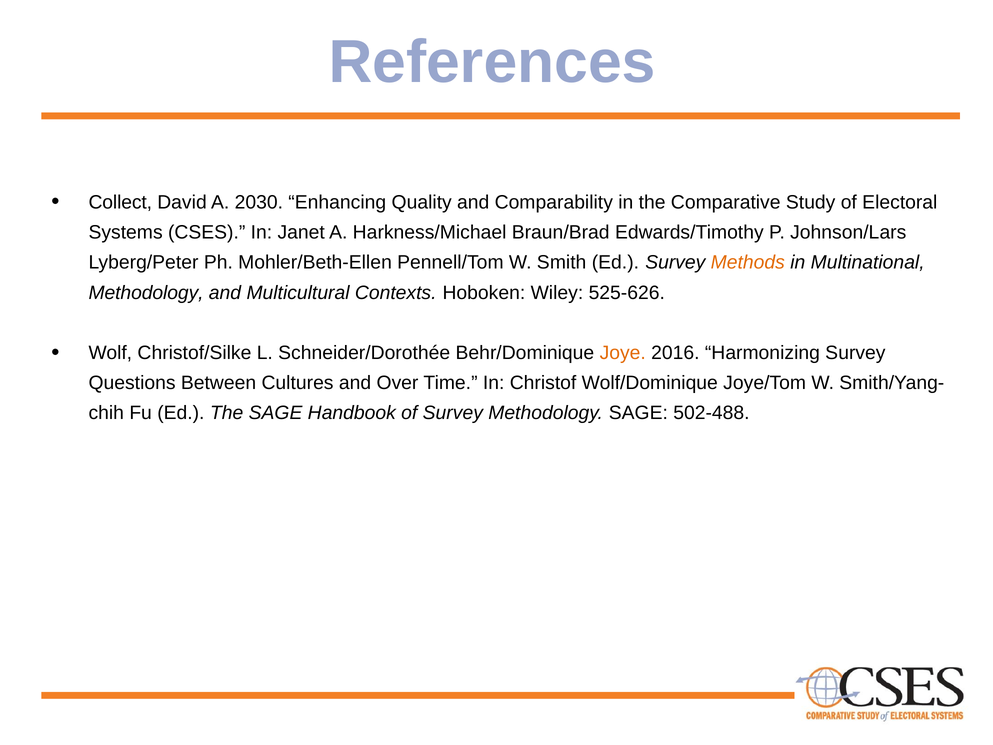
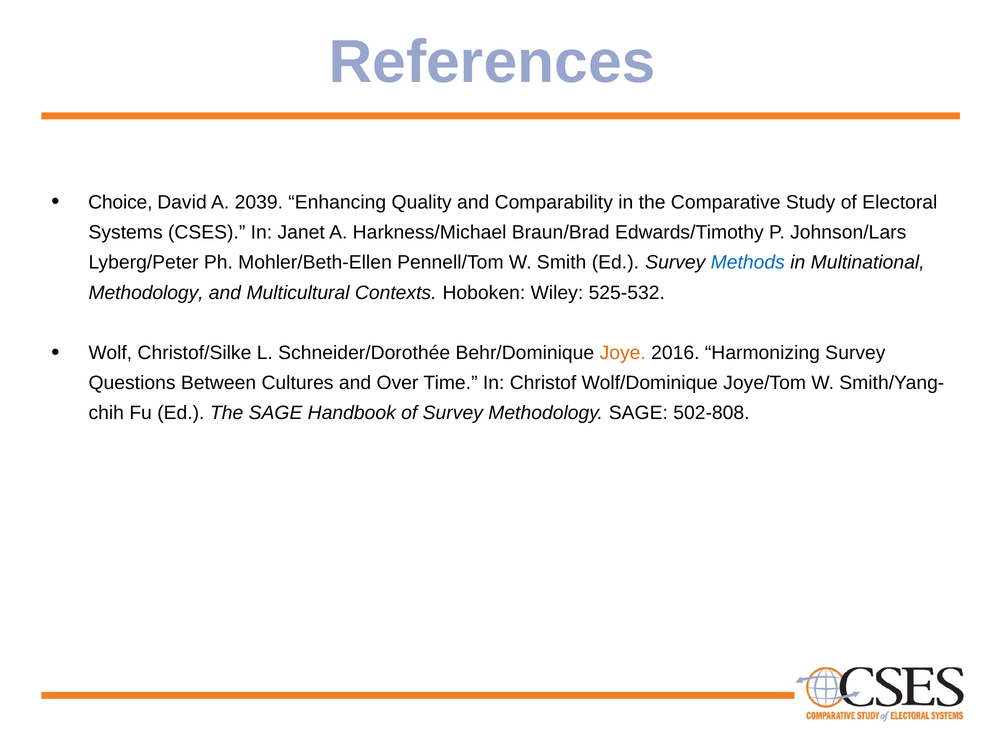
Collect: Collect -> Choice
2030: 2030 -> 2039
Methods colour: orange -> blue
525-626: 525-626 -> 525-532
502-488: 502-488 -> 502-808
